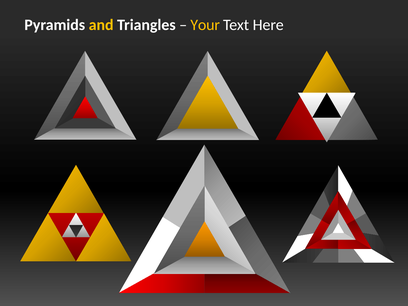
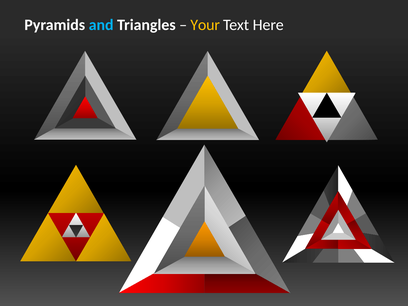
and colour: yellow -> light blue
